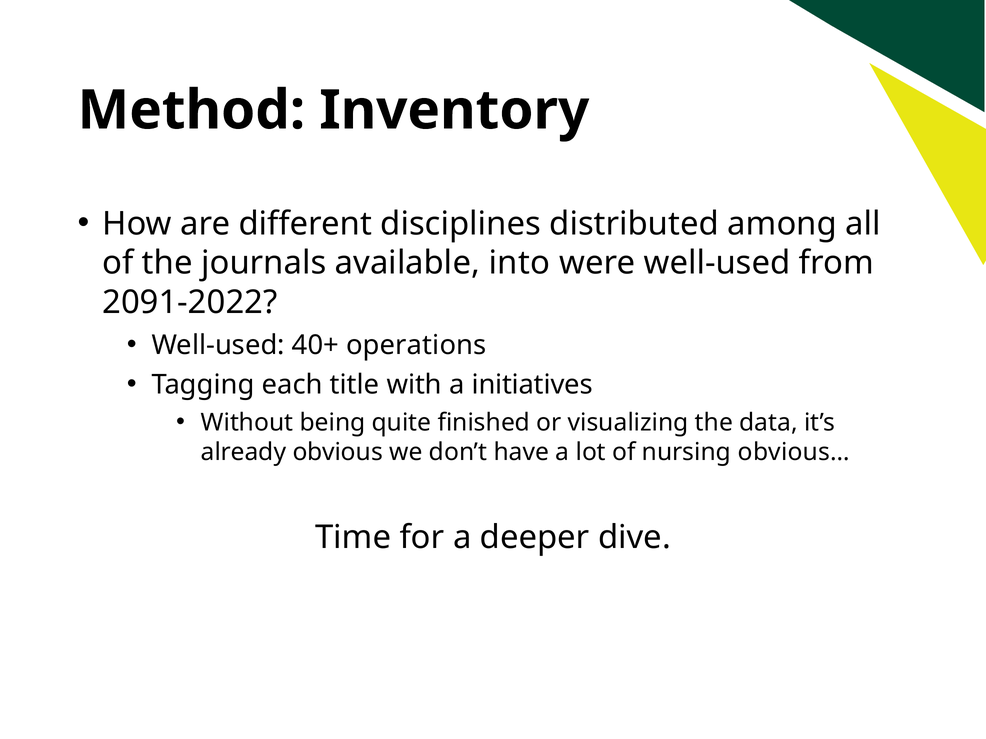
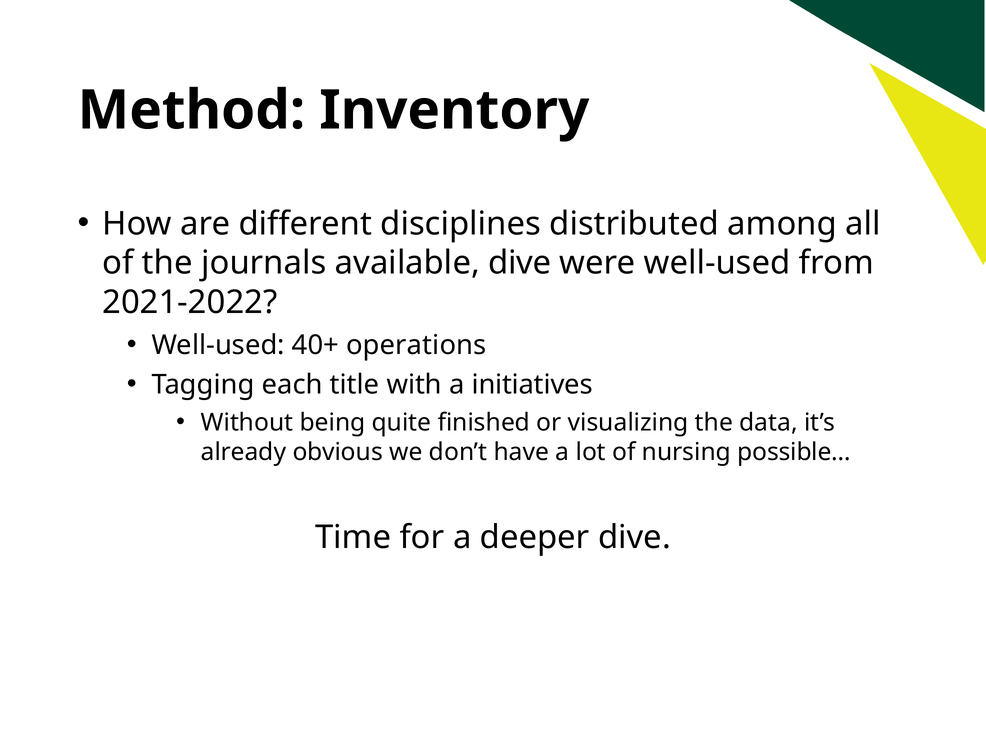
available into: into -> dive
2091-2022: 2091-2022 -> 2021-2022
obvious…: obvious… -> possible…
